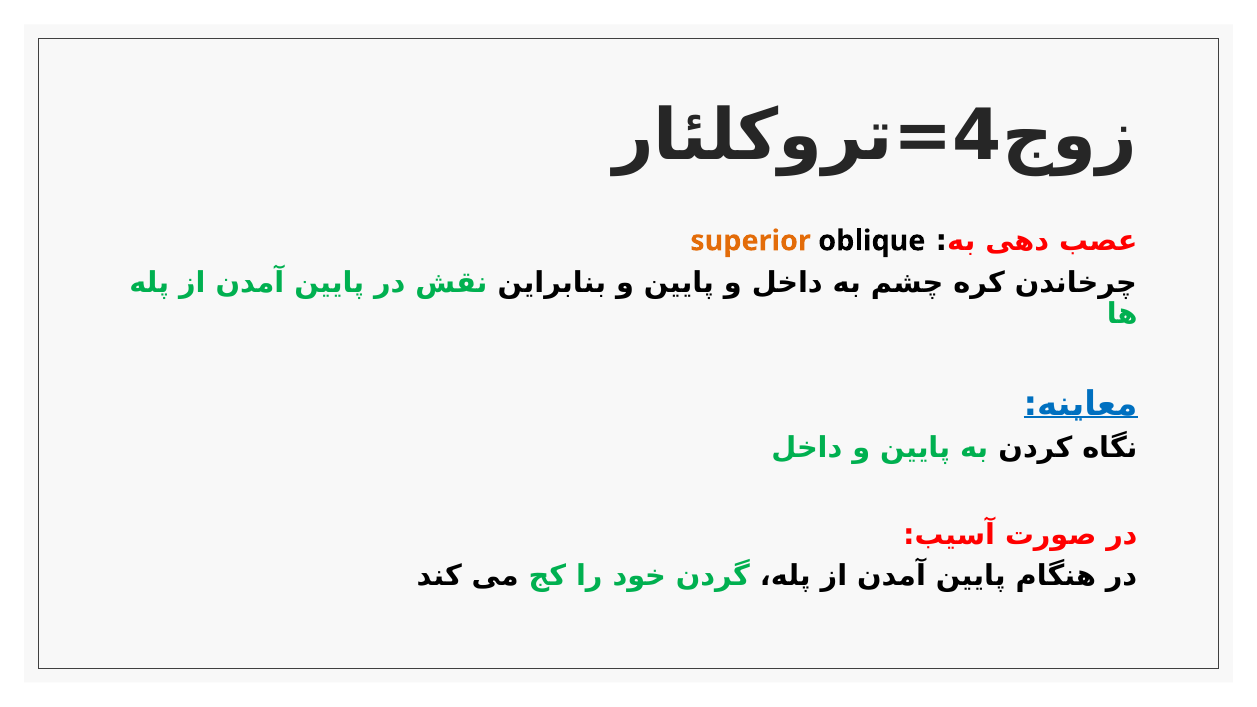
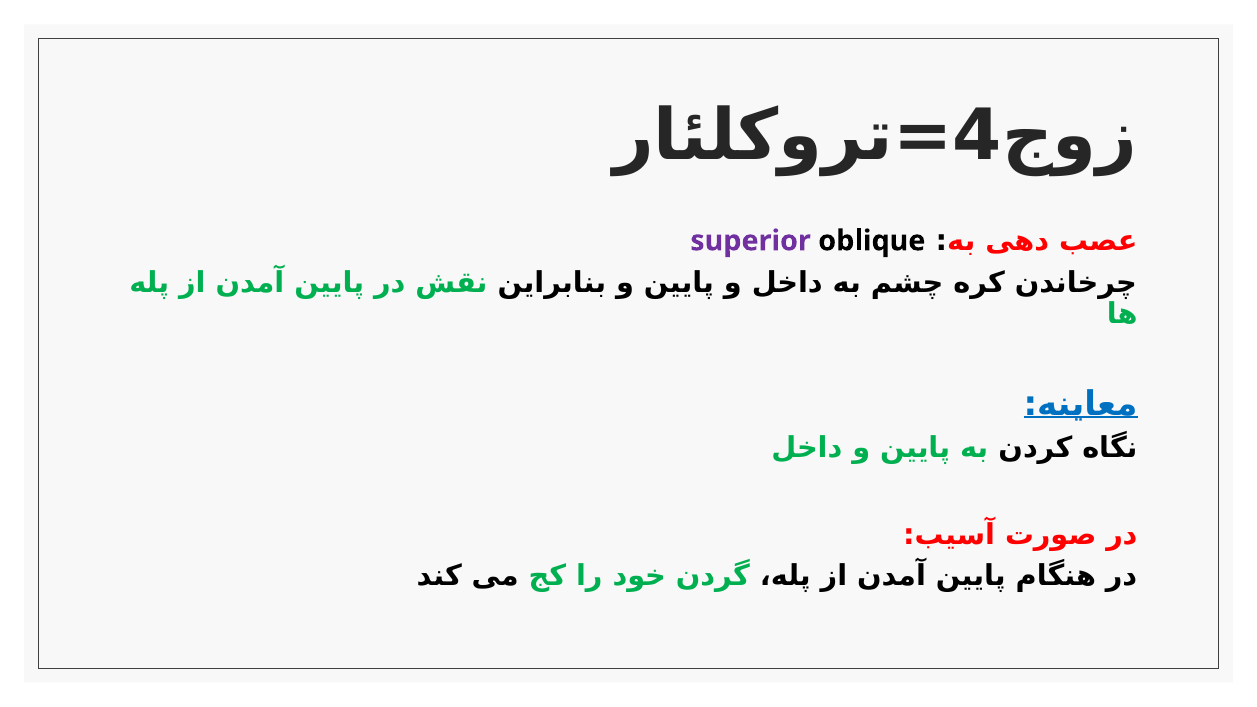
superior colour: orange -> purple
